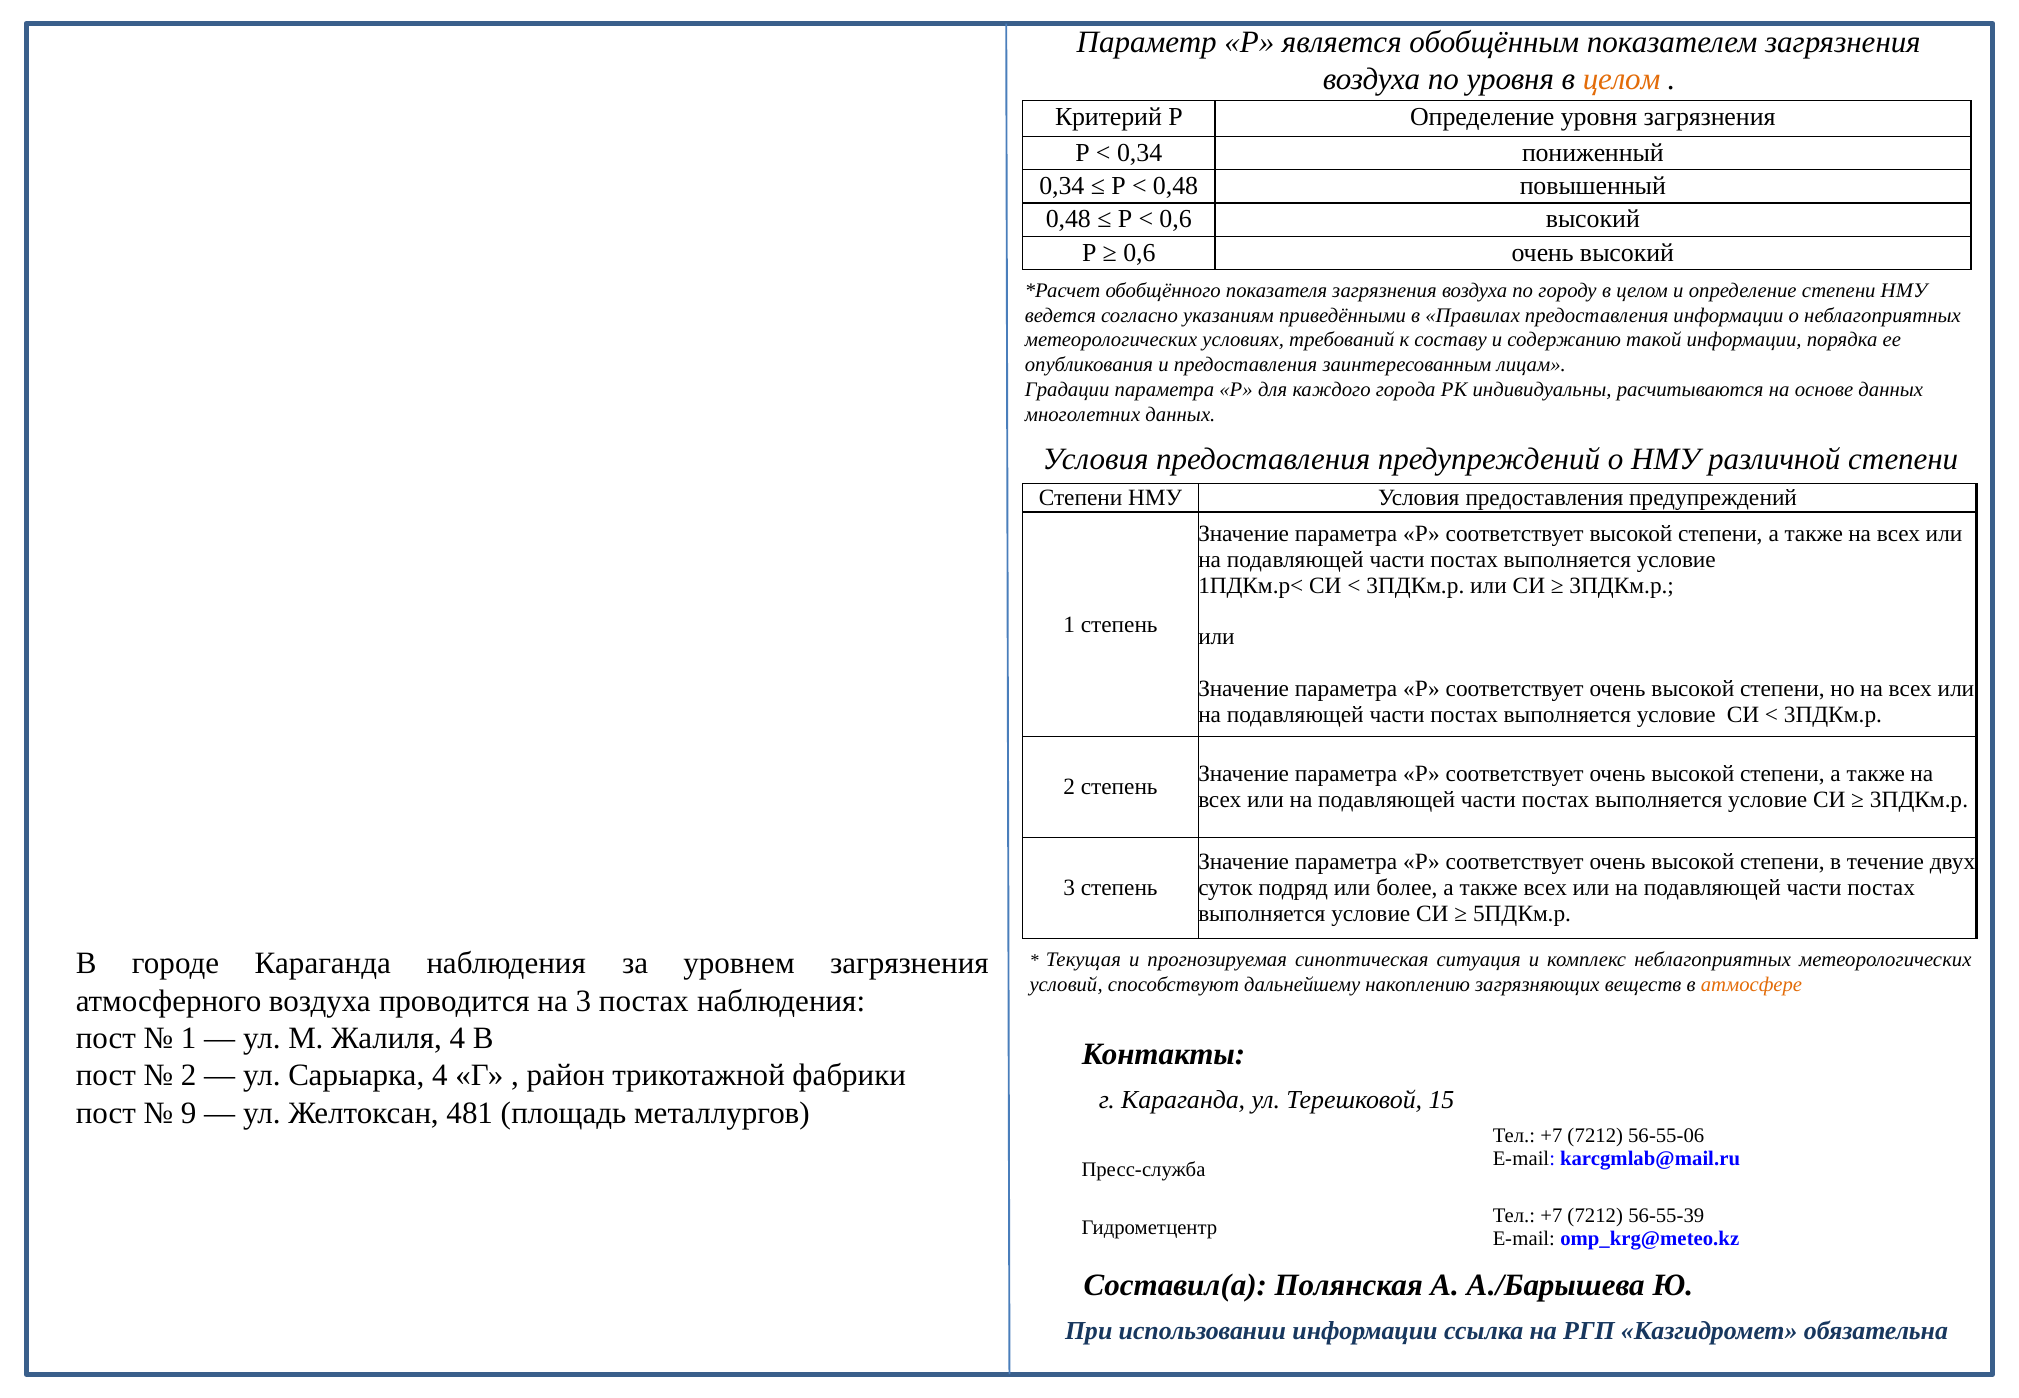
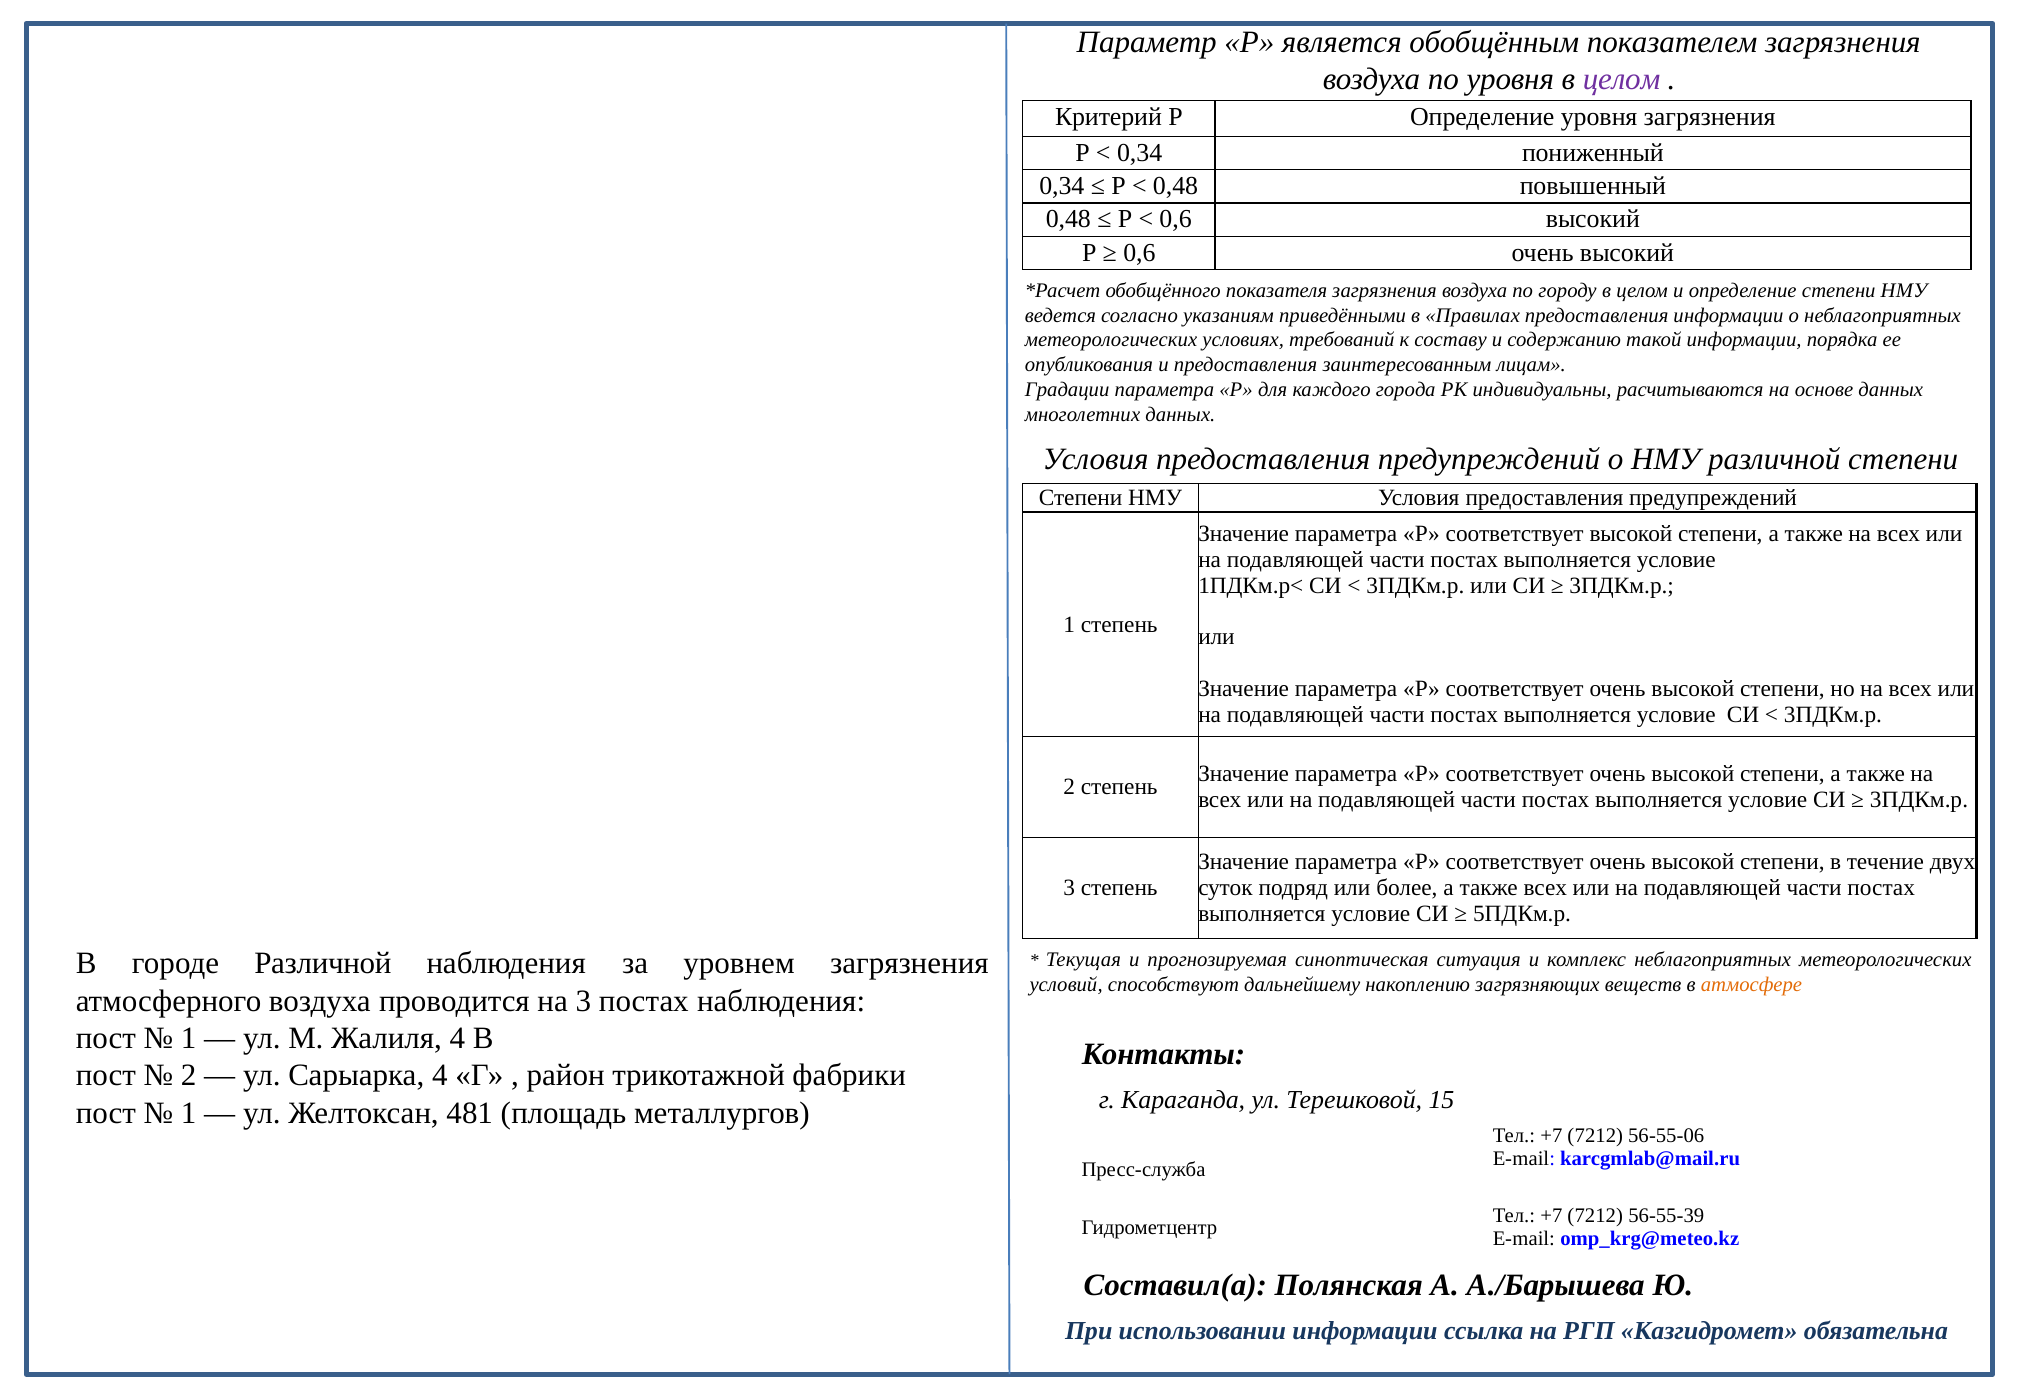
целом at (1622, 80) colour: orange -> purple
городе Караганда: Караганда -> Различной
9 at (189, 1113): 9 -> 1
